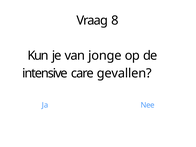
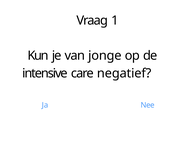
8: 8 -> 1
gevallen: gevallen -> negatief
